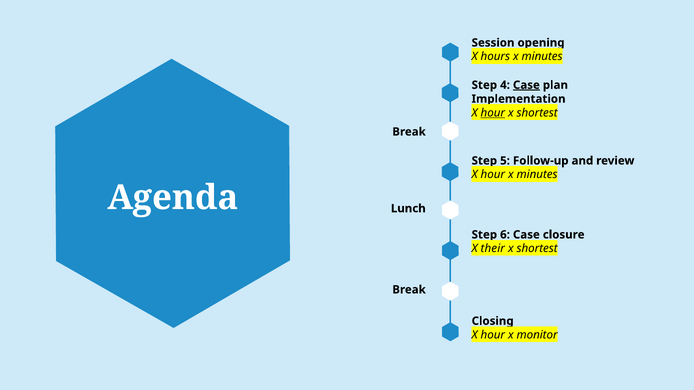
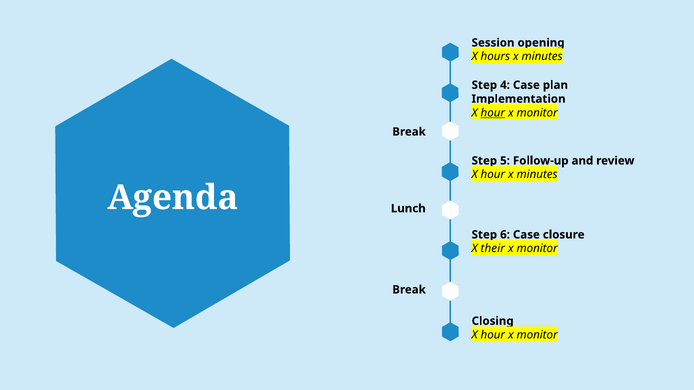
Case at (526, 85) underline: present -> none
shortest at (537, 113): shortest -> monitor
shortest at (537, 249): shortest -> monitor
